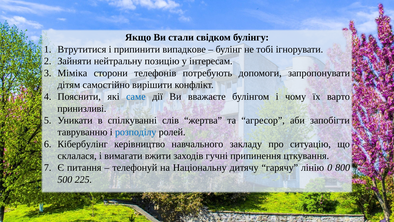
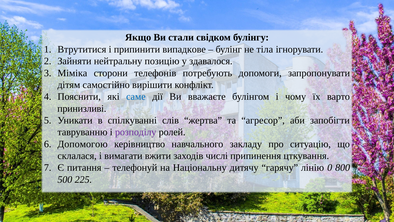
тобі: тобі -> тіла
інтересам: інтересам -> здавалося
розподілу colour: blue -> purple
Кібербулінг: Кібербулінг -> Допомогою
гучні: гучні -> числі
